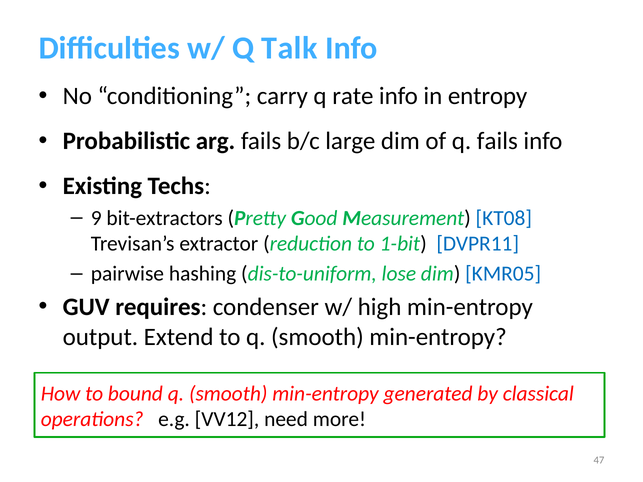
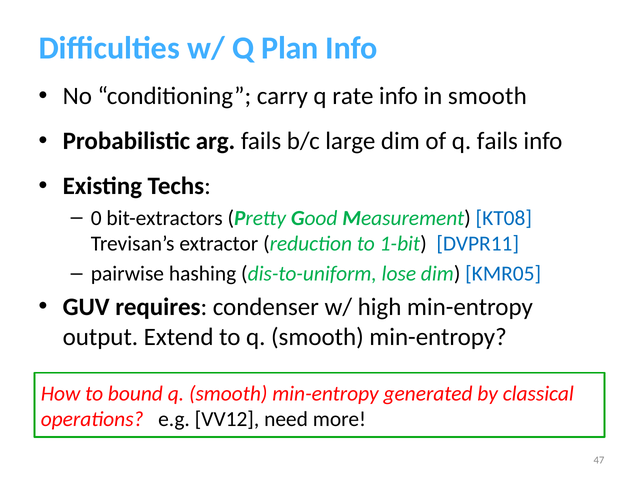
Talk: Talk -> Plan
in entropy: entropy -> smooth
9: 9 -> 0
